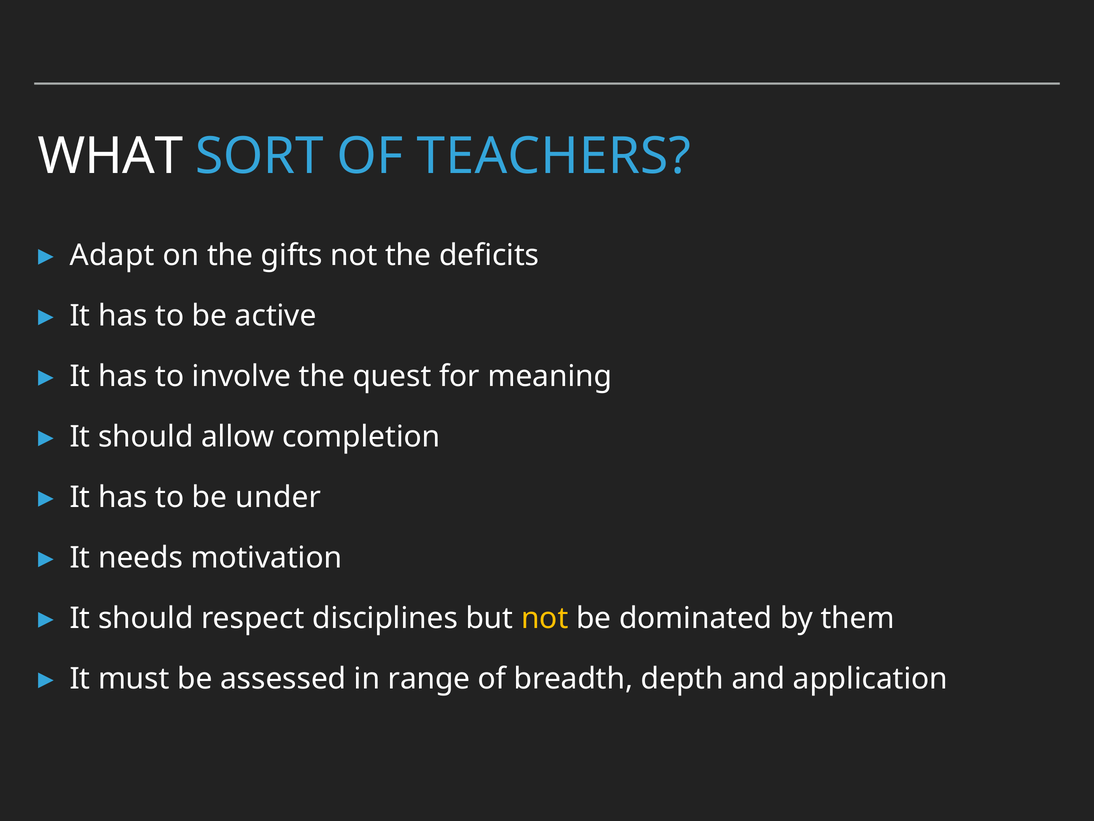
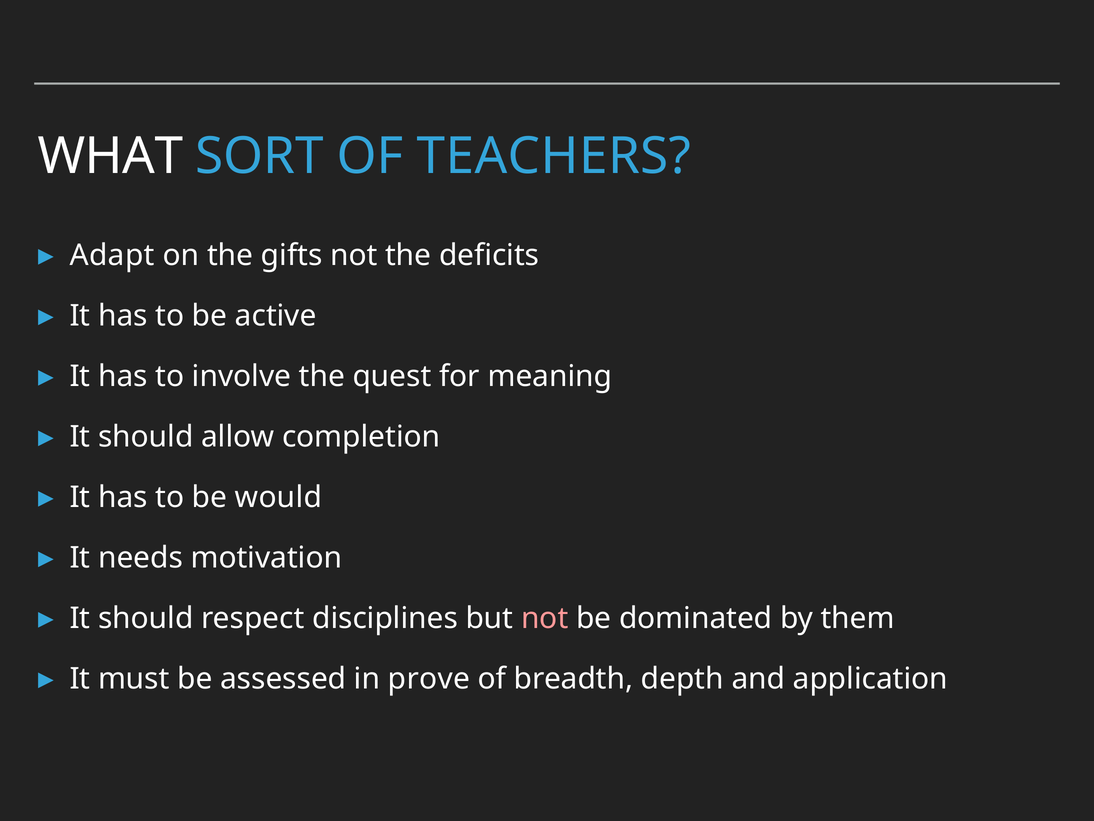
under: under -> would
not at (545, 618) colour: yellow -> pink
range: range -> prove
